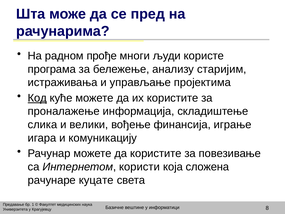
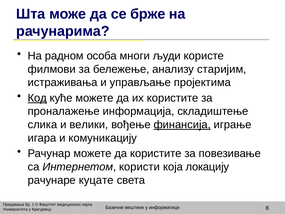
пред: пред -> брже
прође: прође -> особа
програма: програма -> филмови
финансија underline: none -> present
сложена: сложена -> локацију
